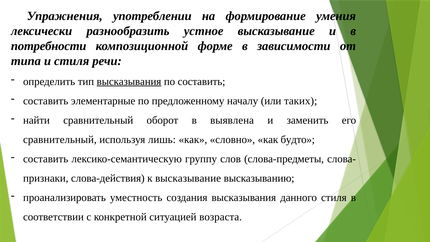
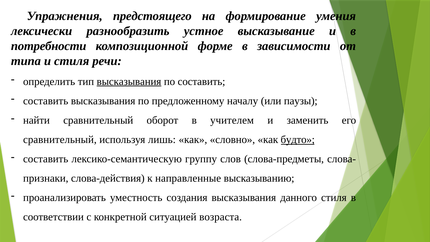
употреблении: употреблении -> предстоящего
составить элементарные: элементарные -> высказывания
таких: таких -> паузы
выявлена: выявлена -> учителем
будто underline: none -> present
к высказывание: высказывание -> направленные
